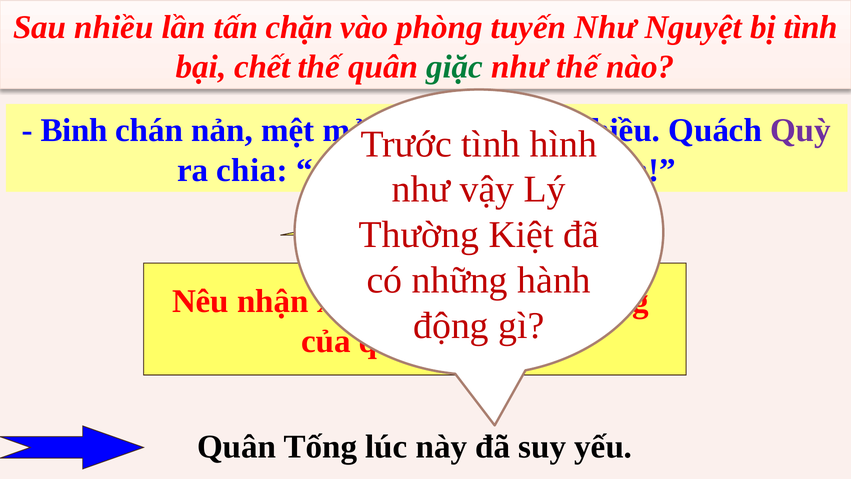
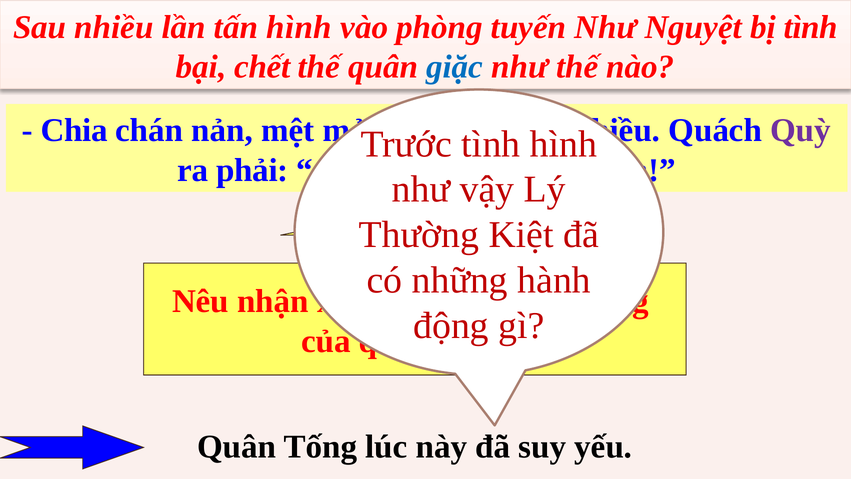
tấn chặn: chặn -> hình
giặc colour: green -> blue
Binh: Binh -> Chia
chia: chia -> phải
